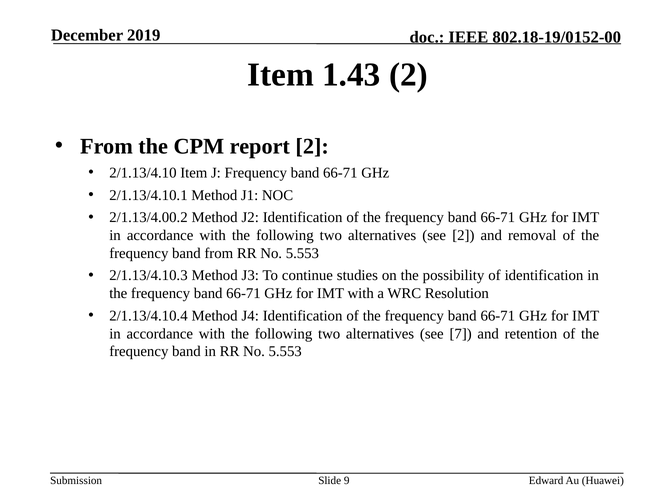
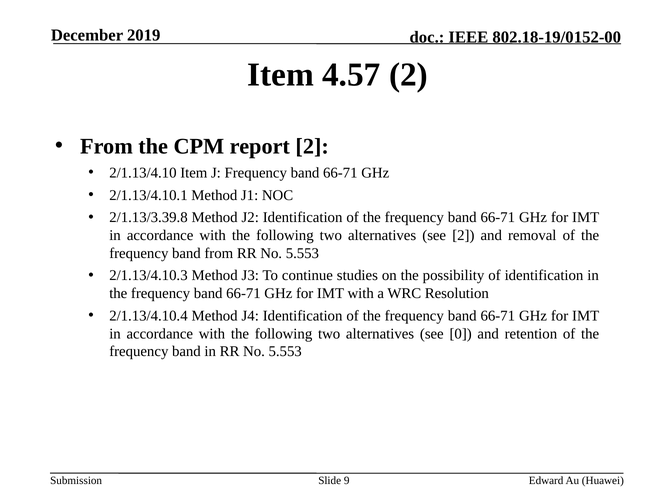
1.43: 1.43 -> 4.57
2/1.13/4.00.2: 2/1.13/4.00.2 -> 2/1.13/3.39.8
7: 7 -> 0
